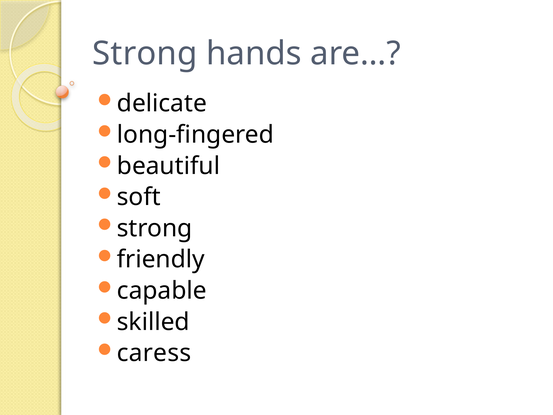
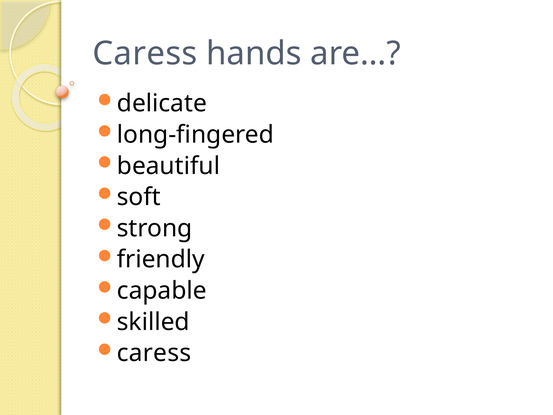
Strong at (145, 53): Strong -> Caress
